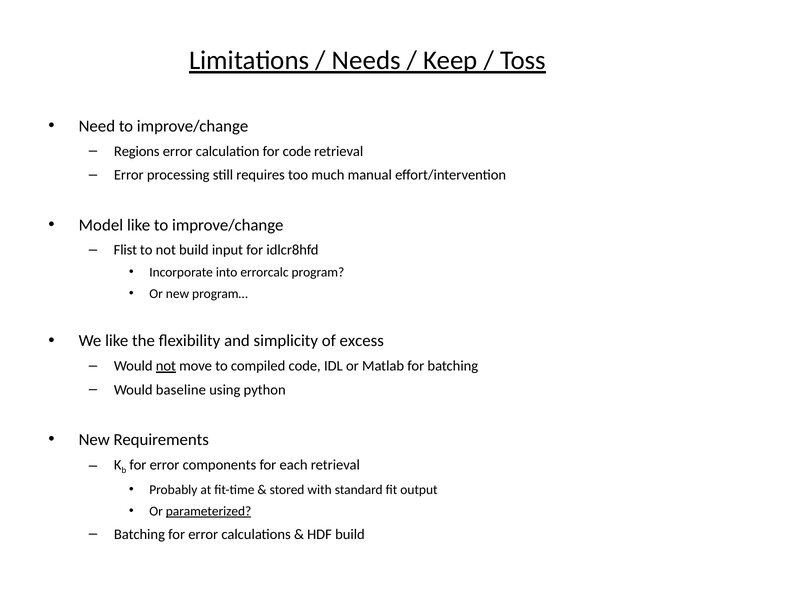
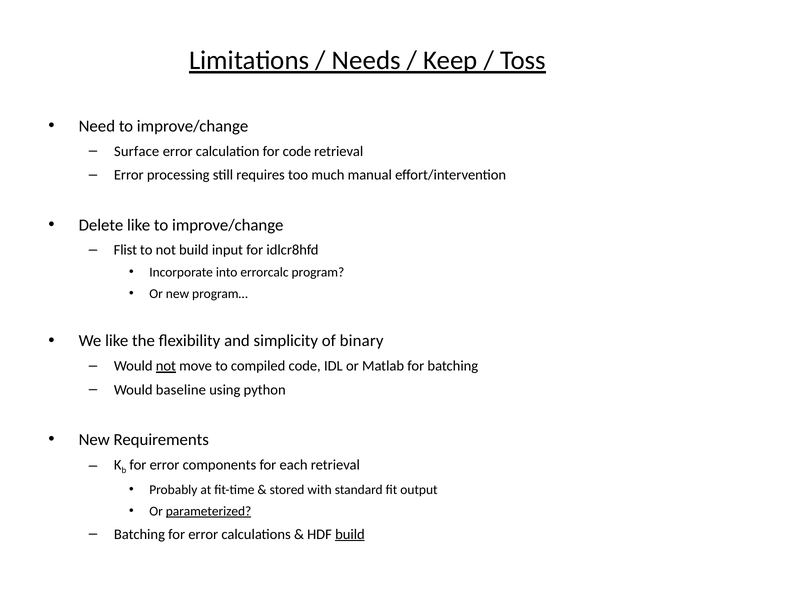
Regions: Regions -> Surface
Model: Model -> Delete
excess: excess -> binary
build at (350, 534) underline: none -> present
